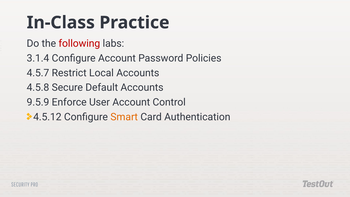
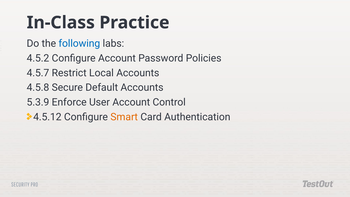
following colour: red -> blue
3.1.4: 3.1.4 -> 4.5.2
9.5.9: 9.5.9 -> 5.3.9
